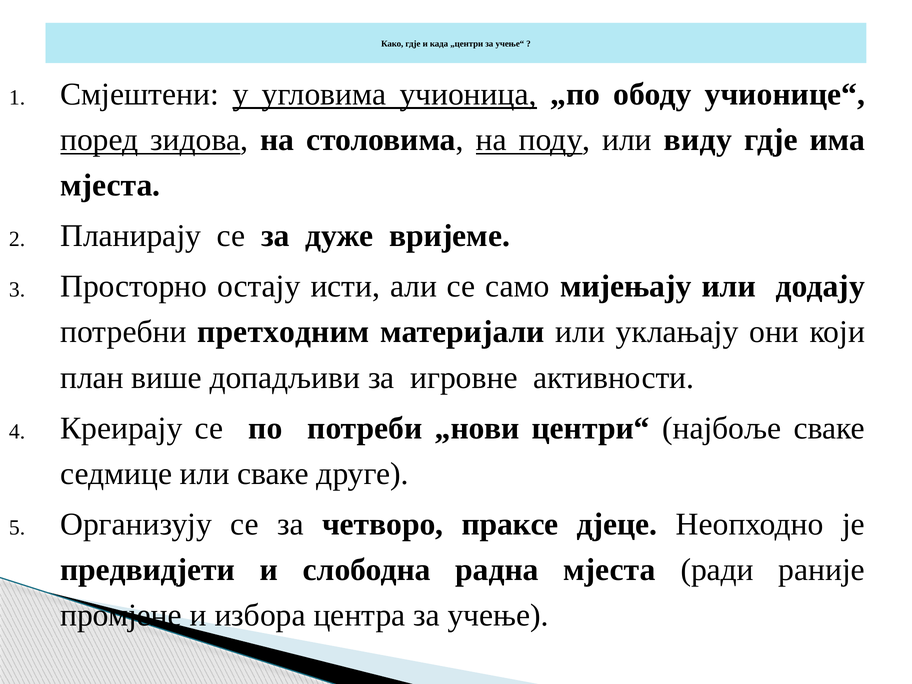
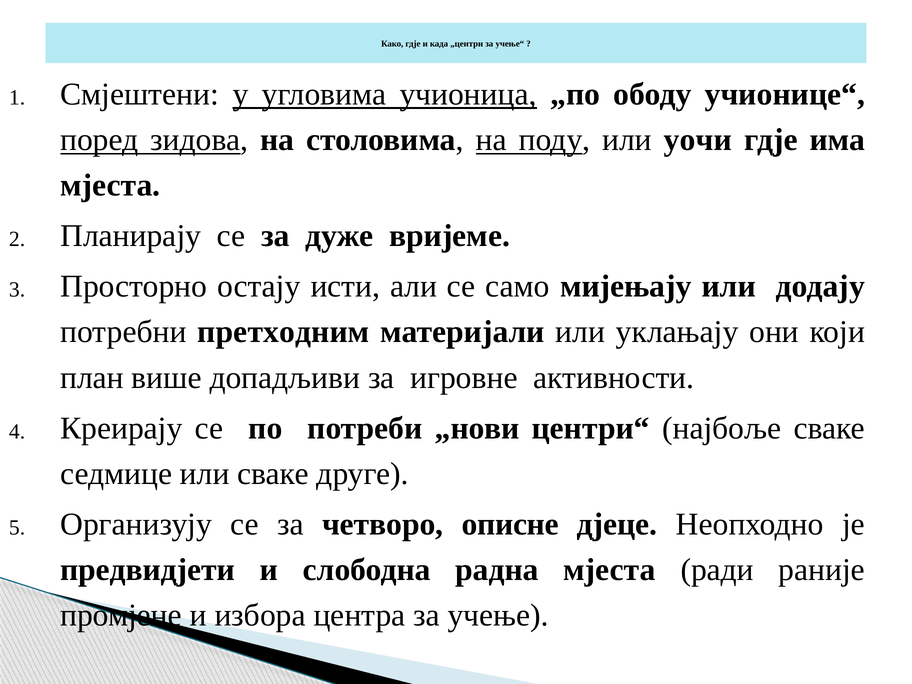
виду: виду -> уочи
праксе: праксе -> описне
